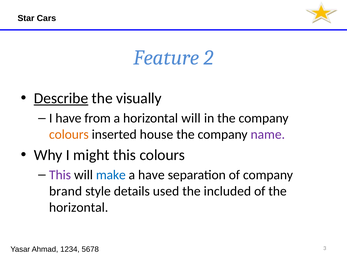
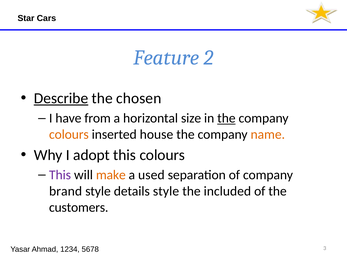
visually: visually -> chosen
horizontal will: will -> size
the at (226, 118) underline: none -> present
name colour: purple -> orange
might: might -> adopt
make colour: blue -> orange
a have: have -> used
details used: used -> style
horizontal at (79, 208): horizontal -> customers
